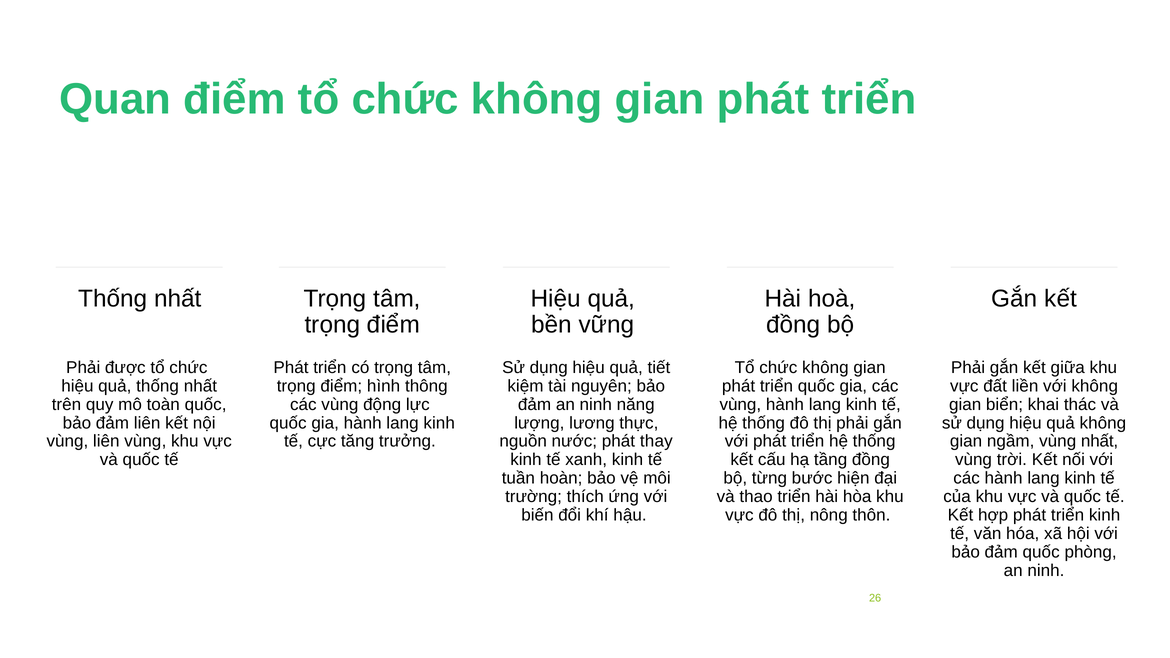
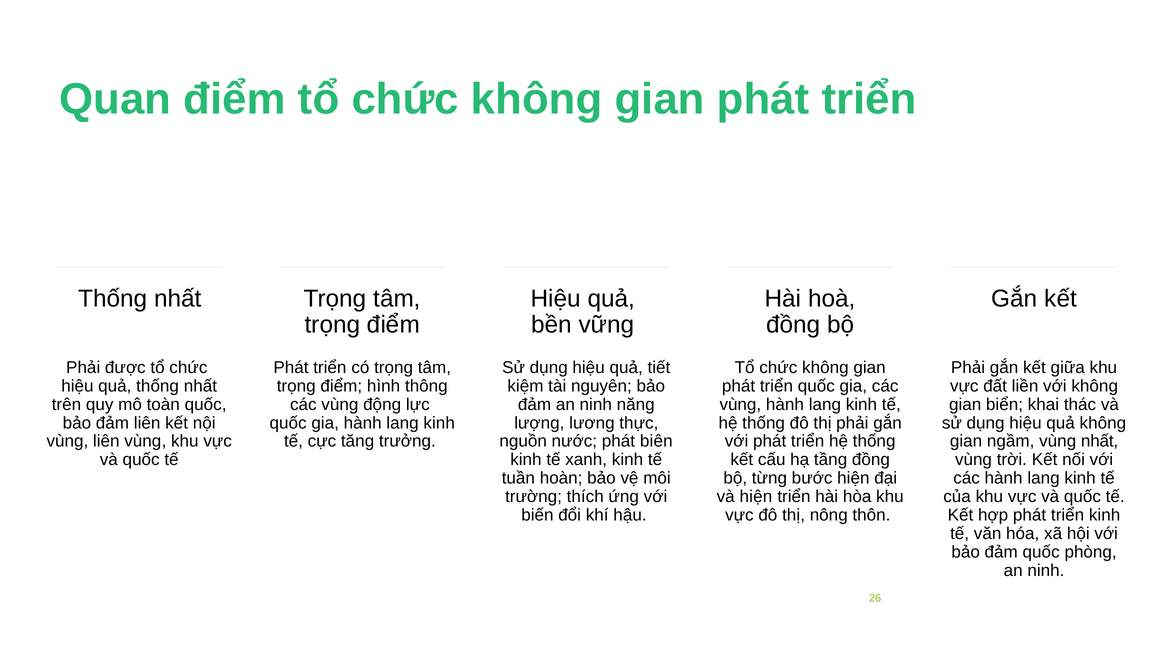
thay: thay -> biên
và thao: thao -> hiện
